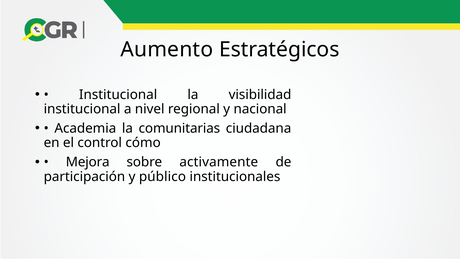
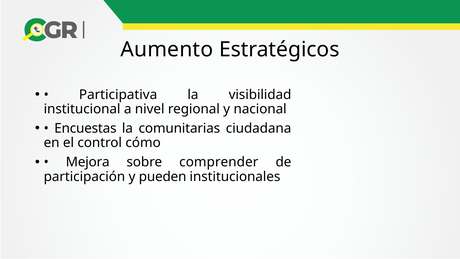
Institucional at (118, 94): Institucional -> Participativa
Academia: Academia -> Encuestas
activamente: activamente -> comprender
público: público -> pueden
